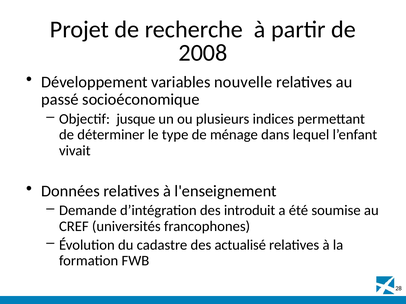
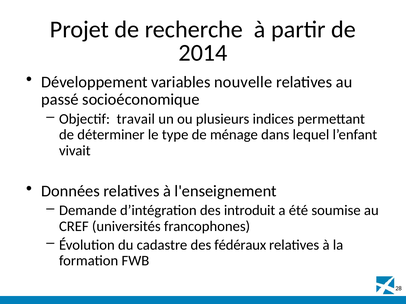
2008: 2008 -> 2014
jusque: jusque -> travail
actualisé: actualisé -> fédéraux
